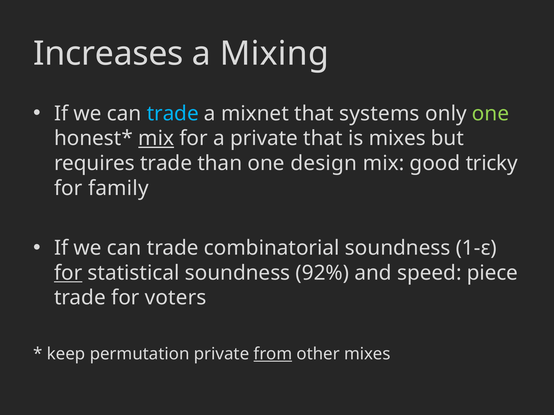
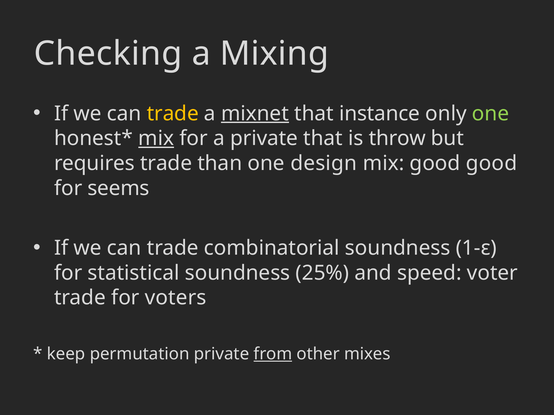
Increases: Increases -> Checking
trade at (173, 114) colour: light blue -> yellow
mixnet underline: none -> present
systems: systems -> instance
is mixes: mixes -> throw
good tricky: tricky -> good
family: family -> seems
for at (68, 273) underline: present -> none
92%: 92% -> 25%
piece: piece -> voter
